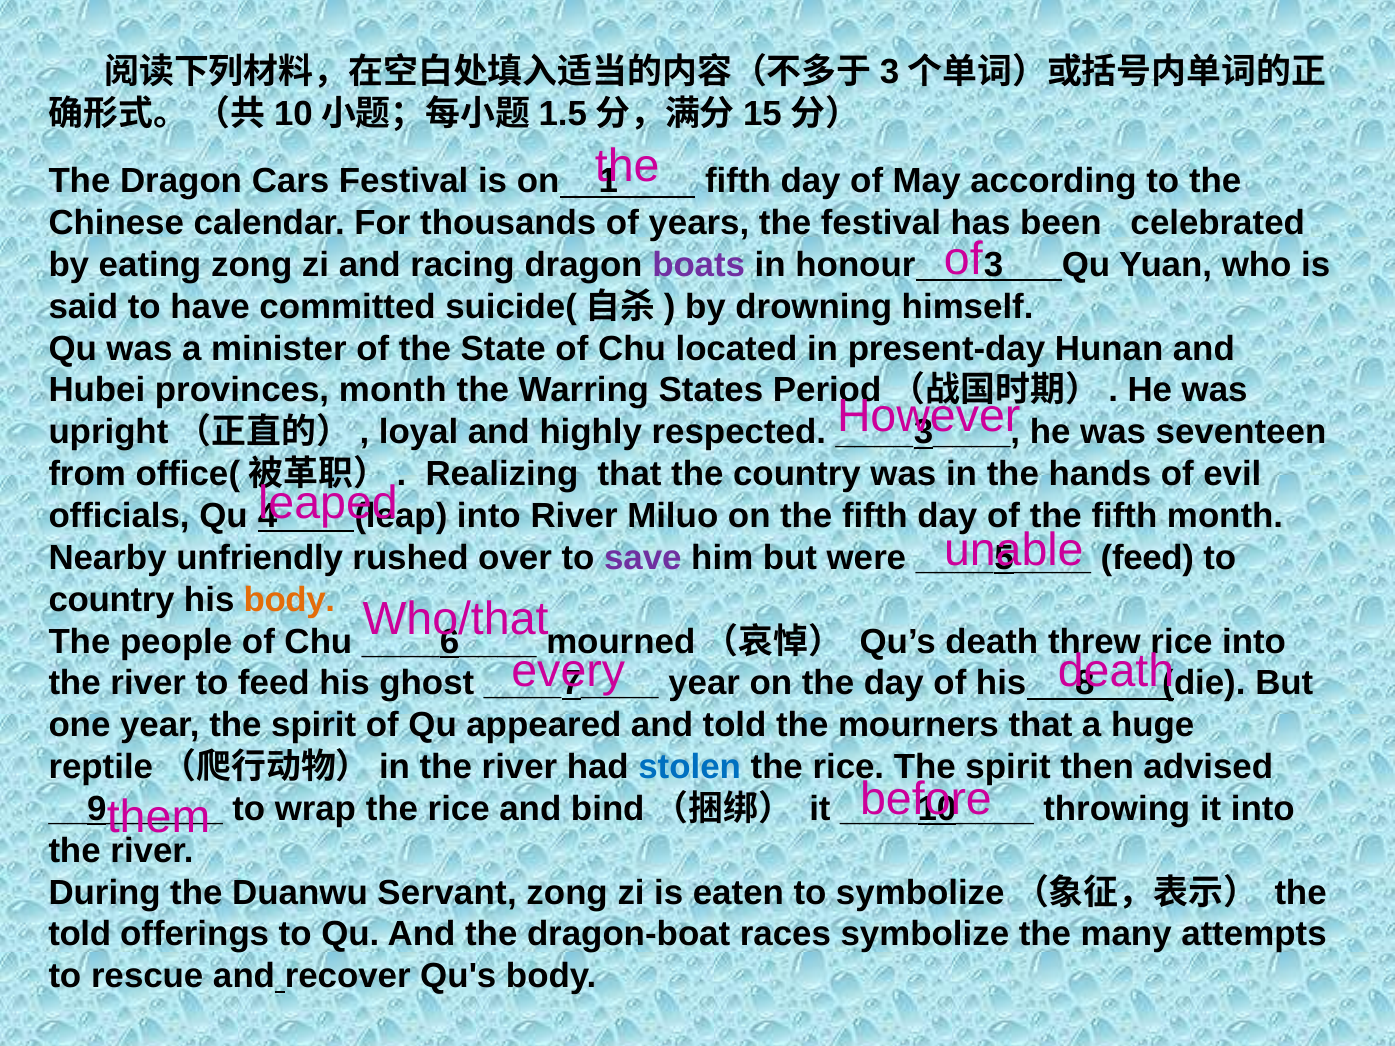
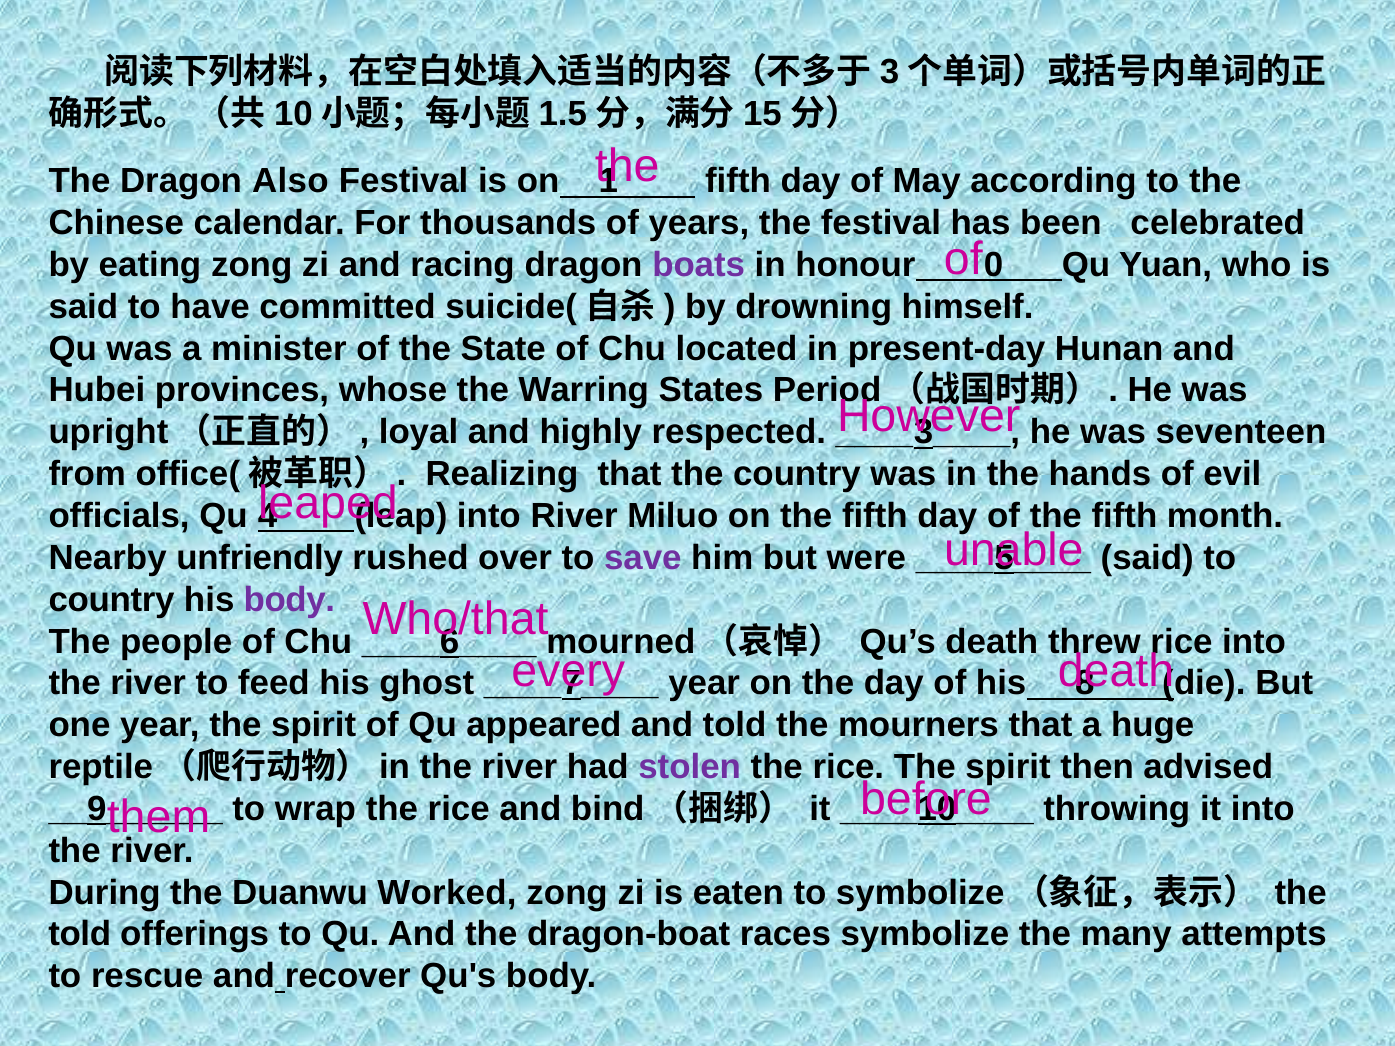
Cars: Cars -> Also
3: 3 -> 0
provinces month: month -> whose
feed at (1147, 558): feed -> said
body at (289, 600) colour: orange -> purple
stolen colour: blue -> purple
Servant: Servant -> Worked
